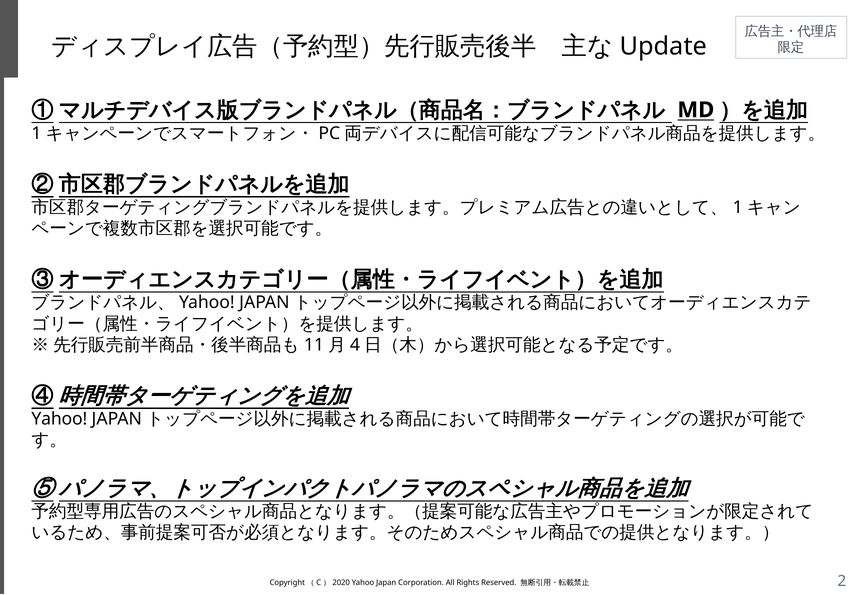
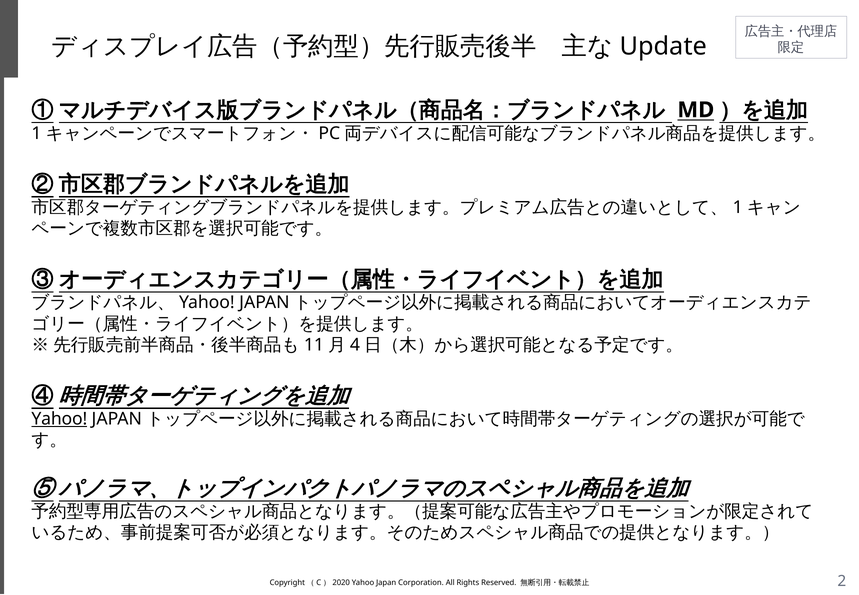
Yahoo at (59, 419) underline: none -> present
